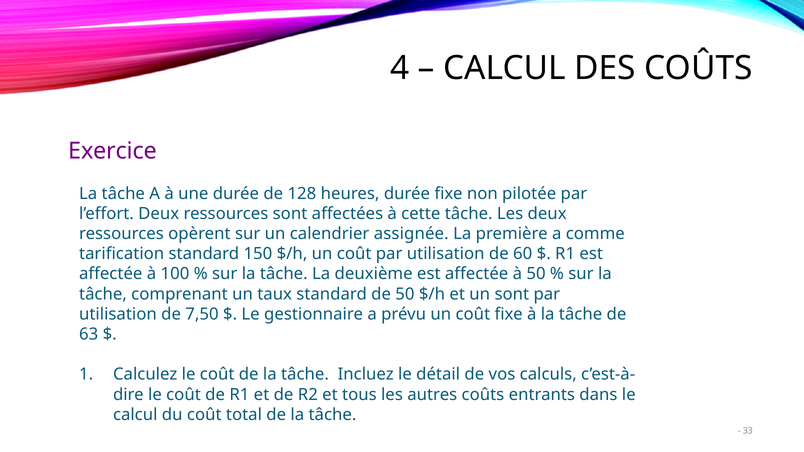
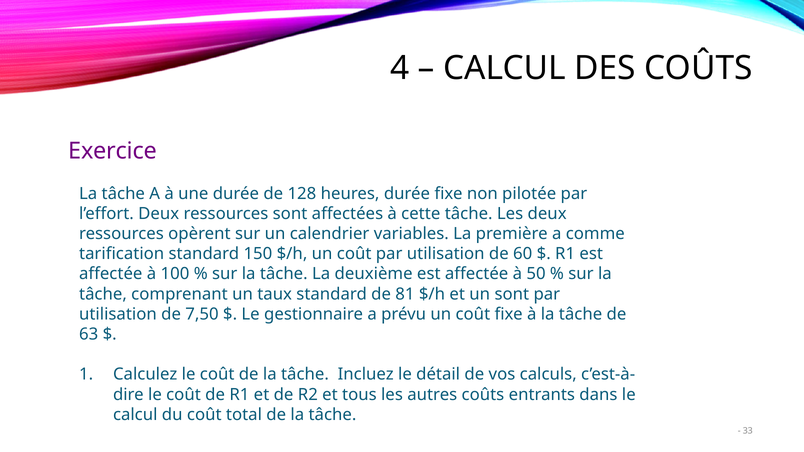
assignée: assignée -> variables
de 50: 50 -> 81
